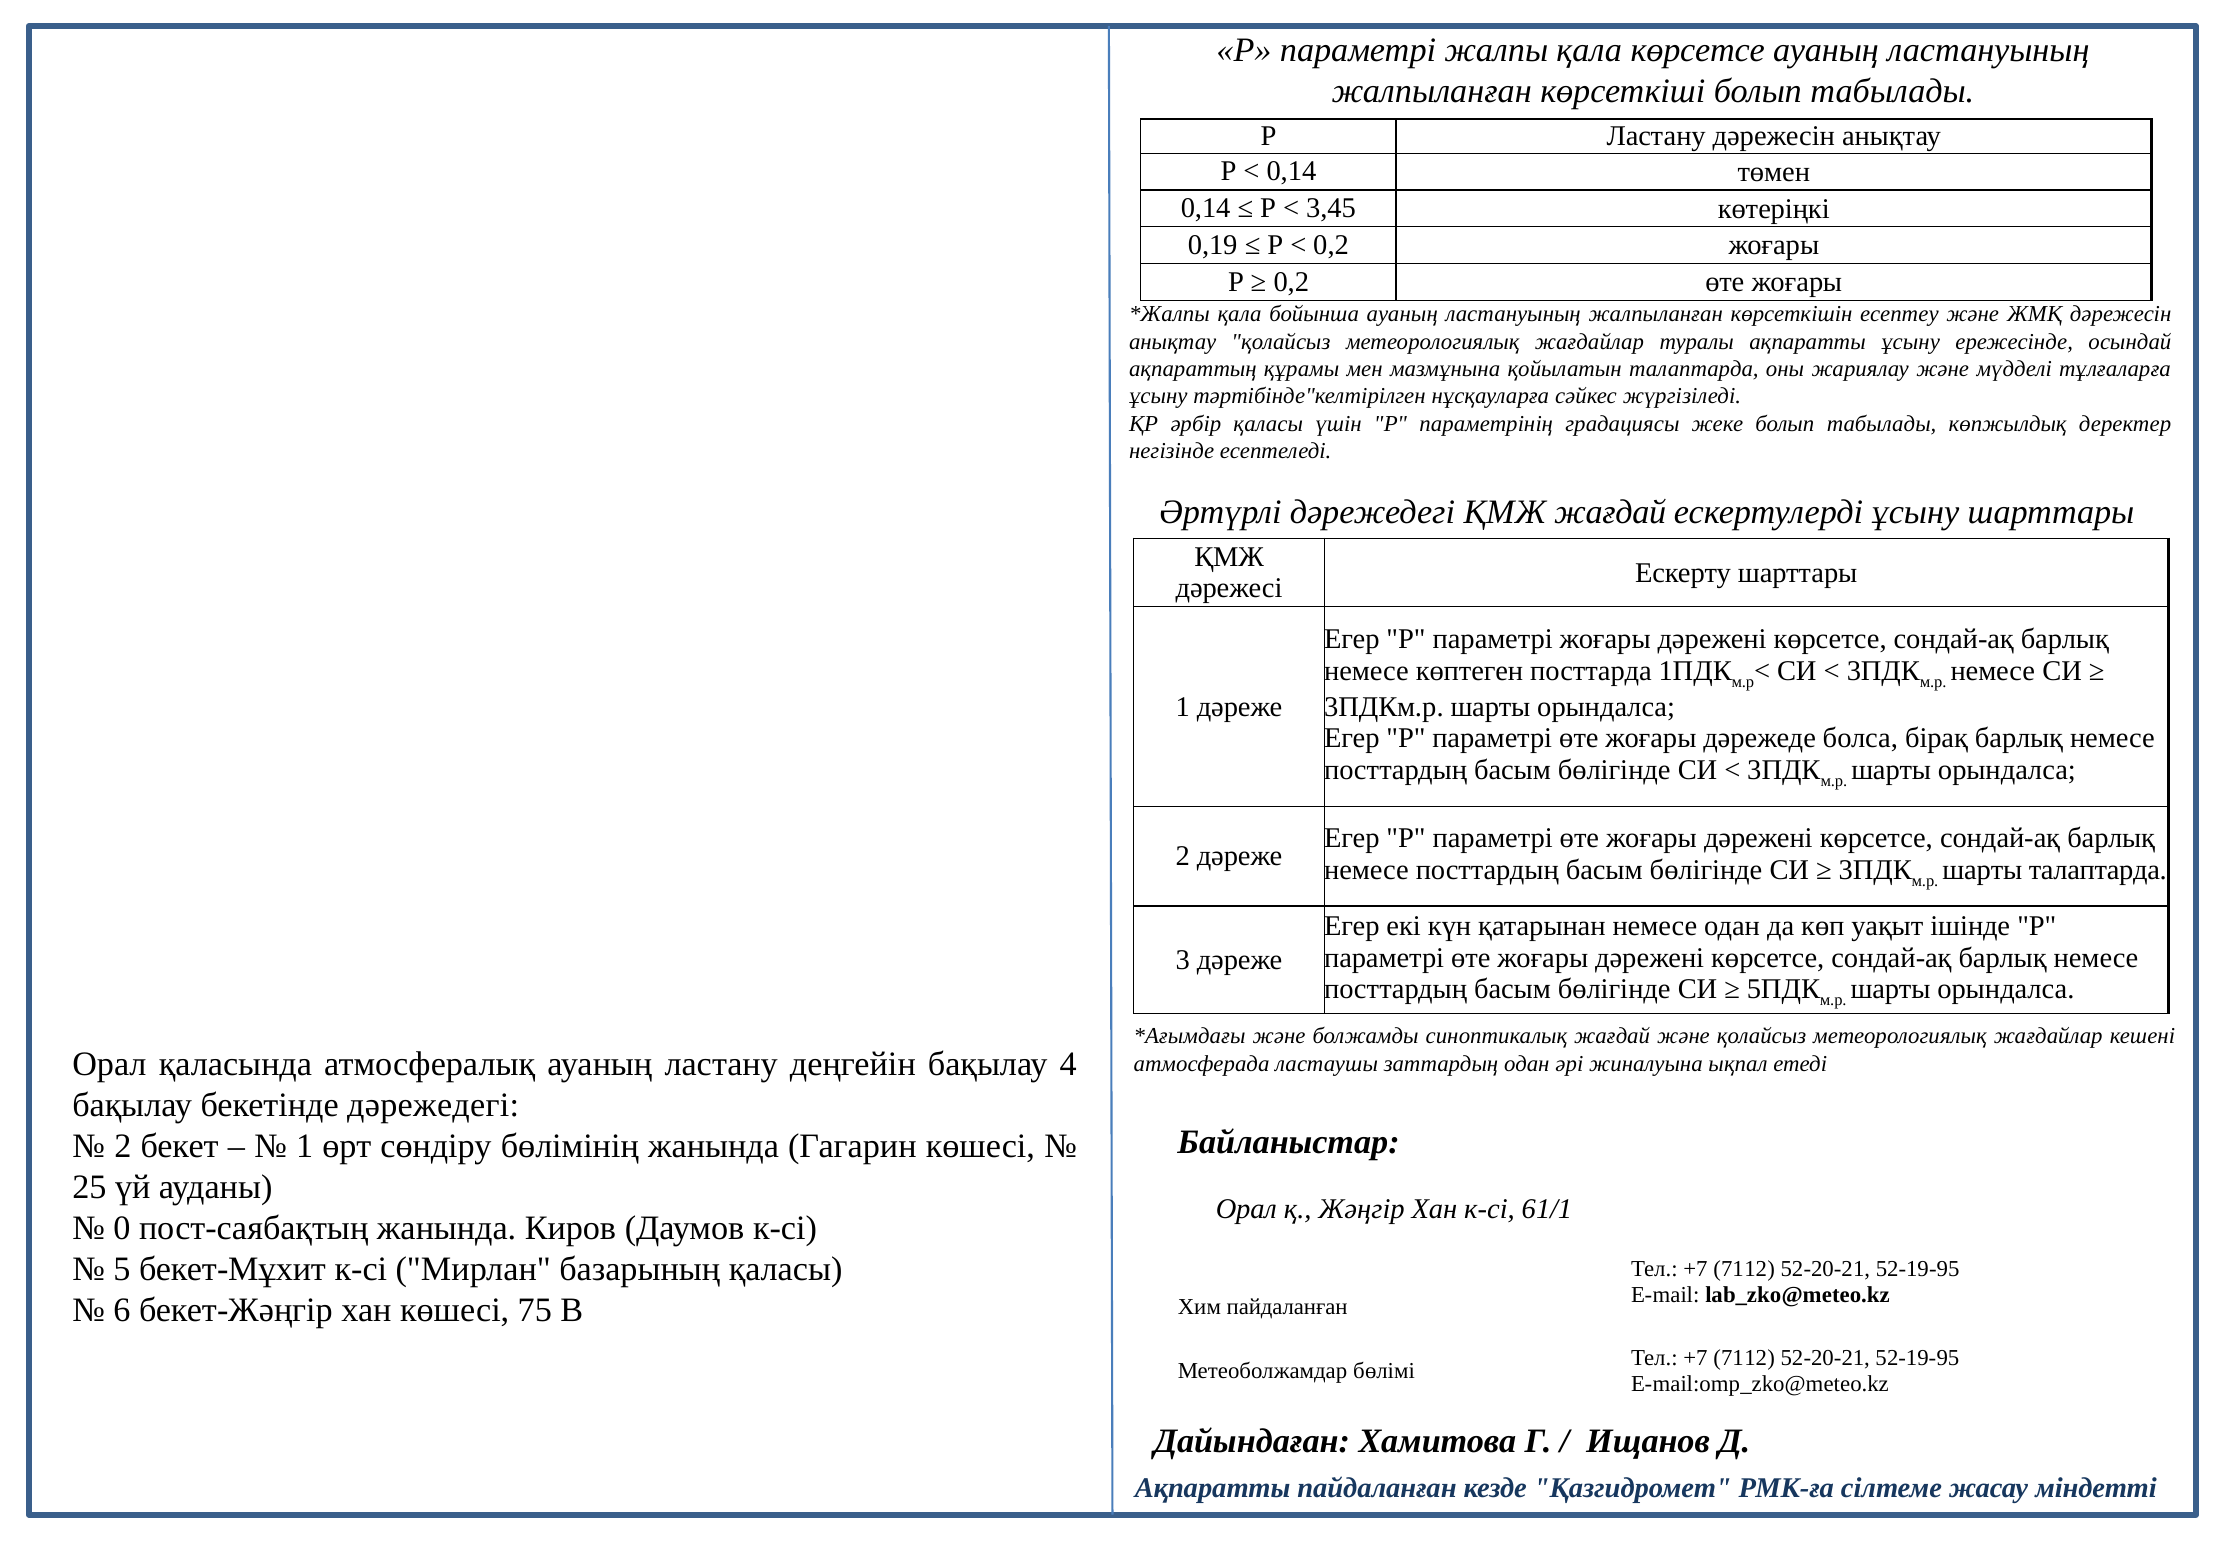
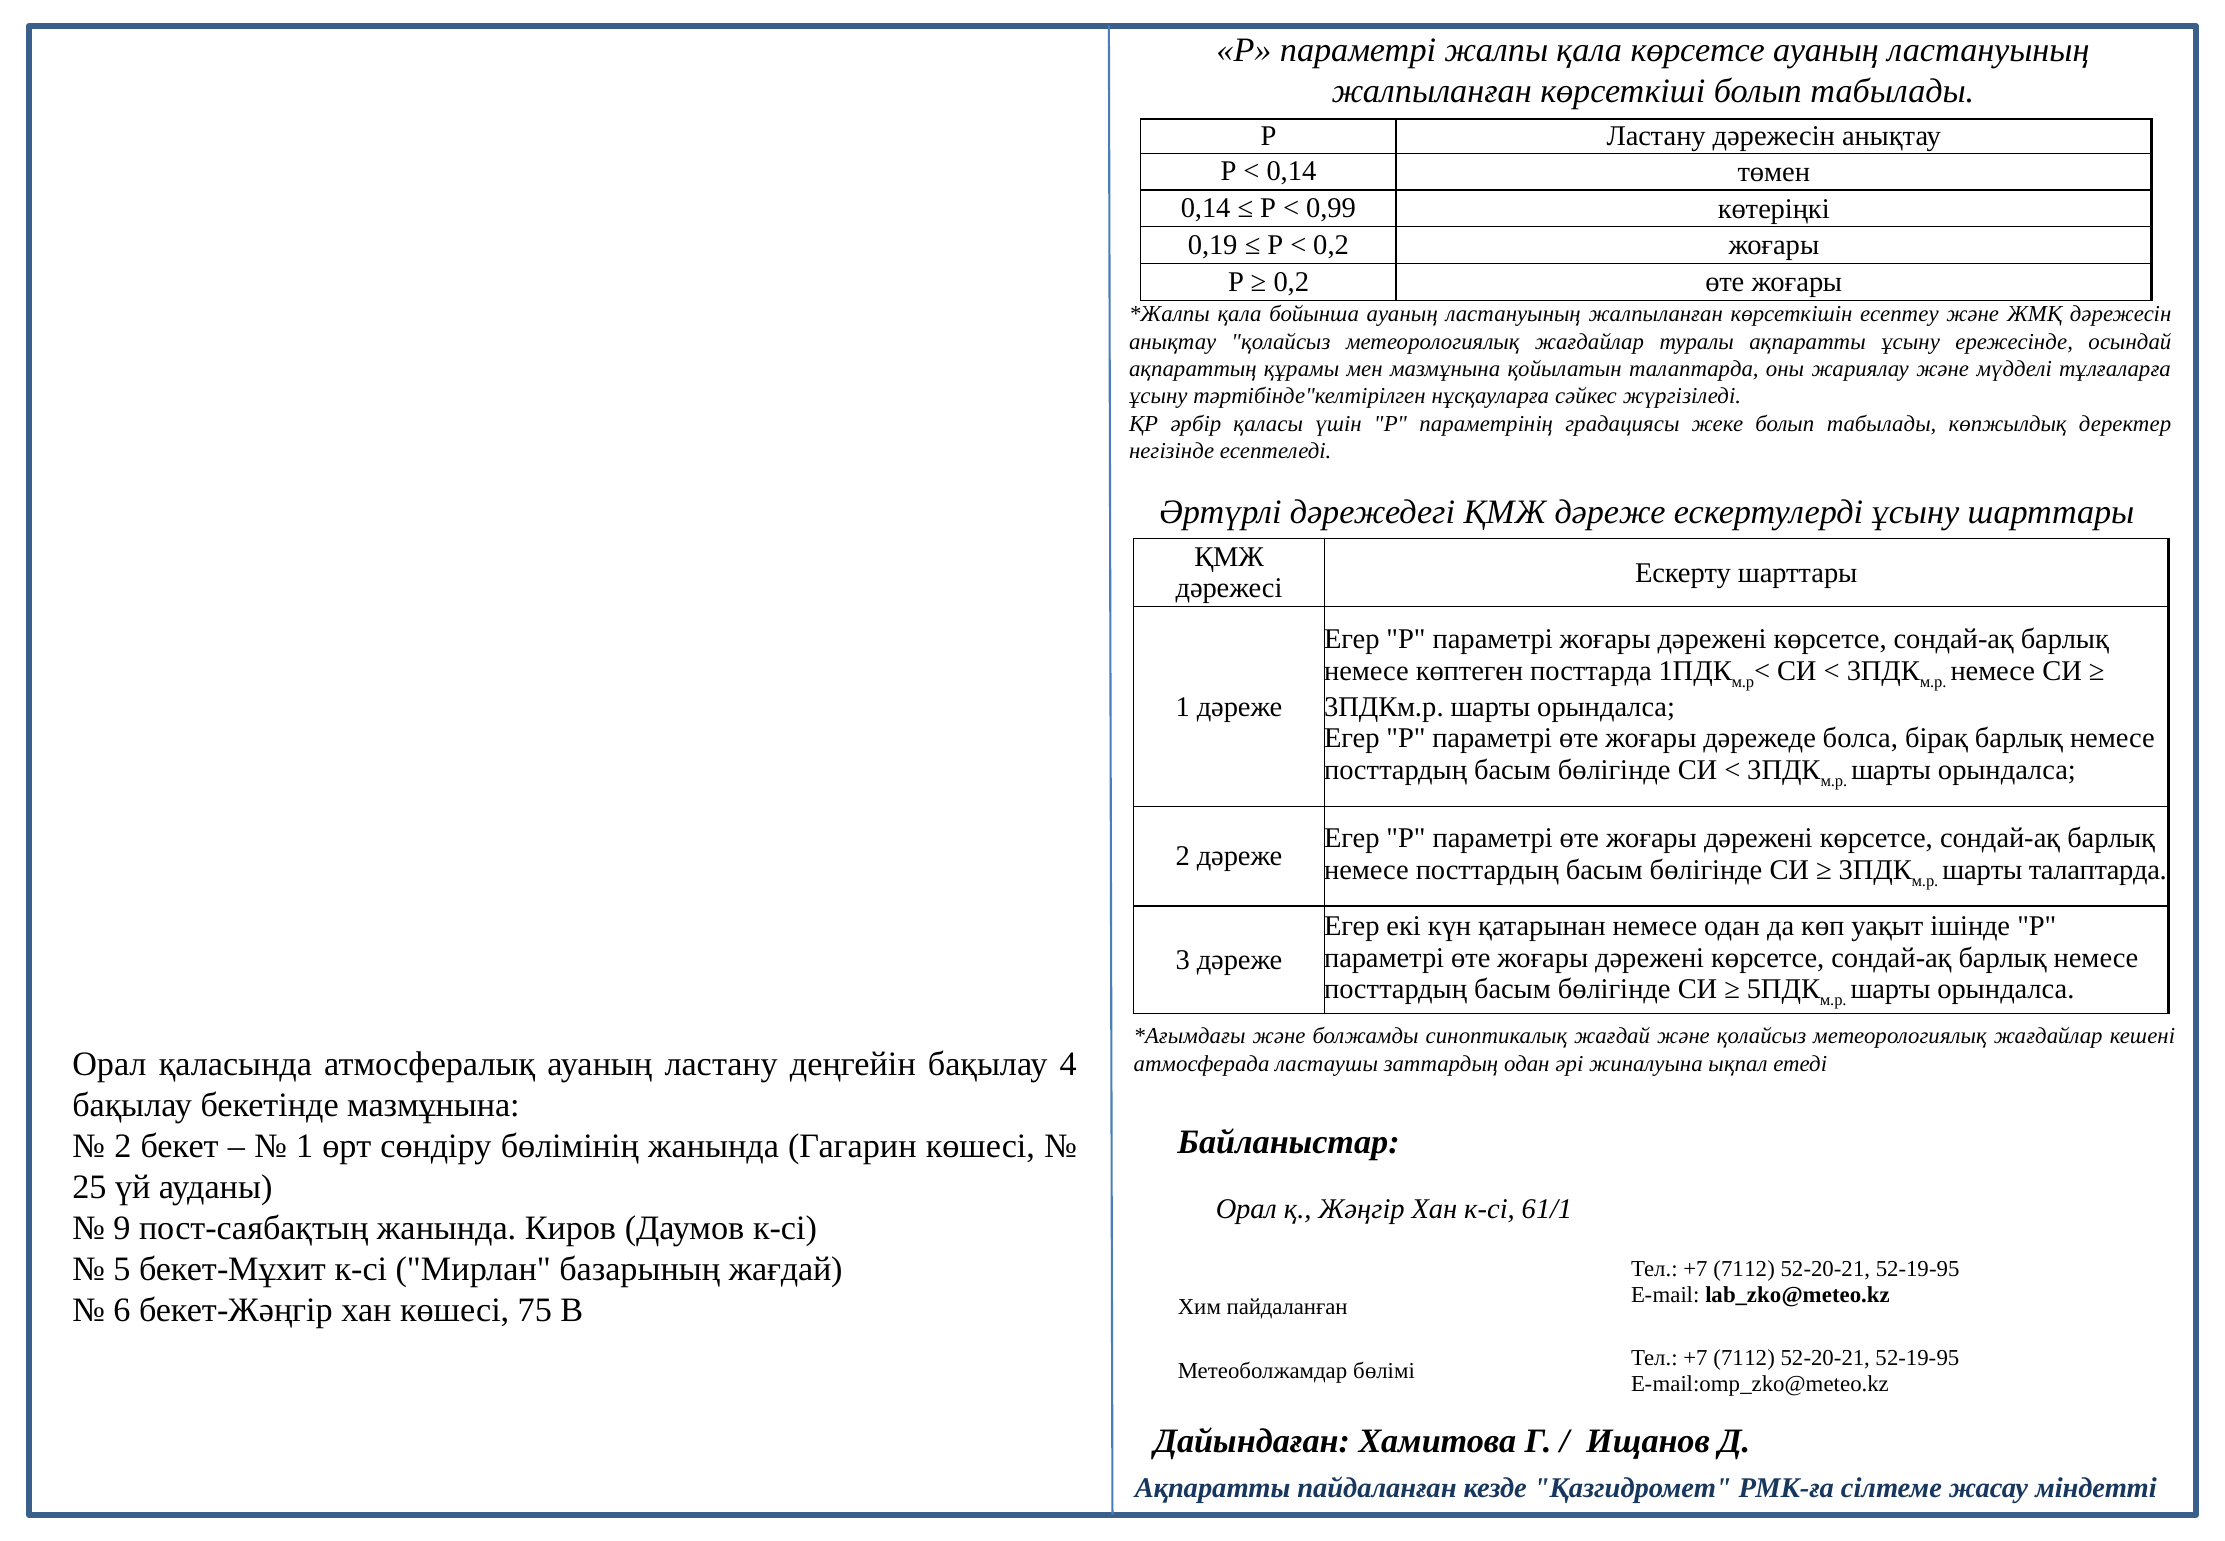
3,45: 3,45 -> 0,99
ҚМЖ жағдай: жағдай -> дәреже
бекетінде дәрежедегі: дәрежедегі -> мазмұнына
0: 0 -> 9
базарының қаласы: қаласы -> жағдай
